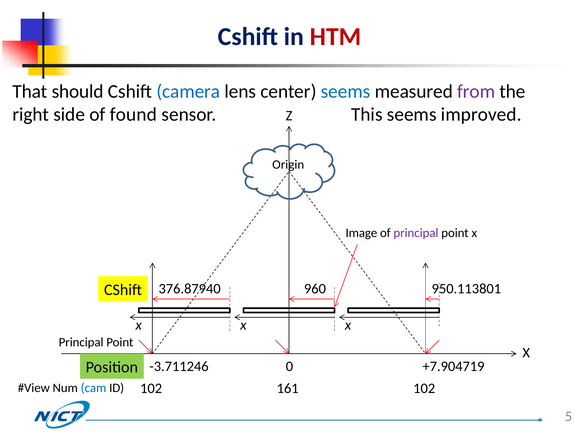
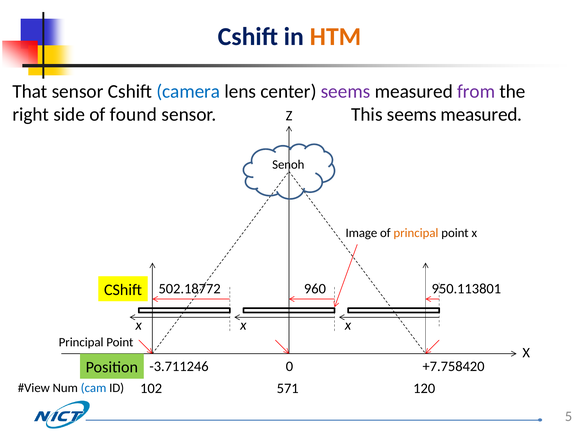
HTM colour: red -> orange
That should: should -> sensor
seems at (346, 91) colour: blue -> purple
This seems improved: improved -> measured
Origin: Origin -> Senoh
principal at (416, 233) colour: purple -> orange
376.87940: 376.87940 -> 502.18772
+7.904719: +7.904719 -> +7.758420
102 102: 102 -> 120
161: 161 -> 571
